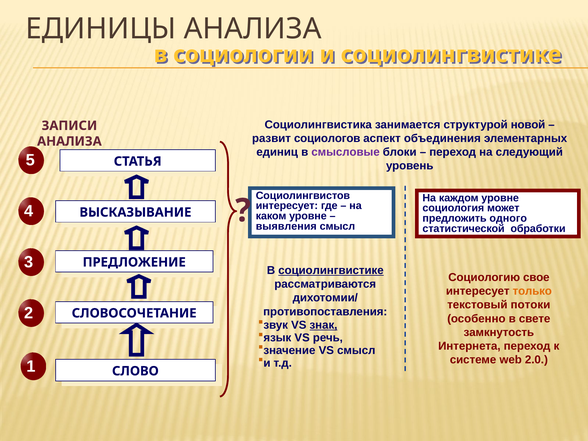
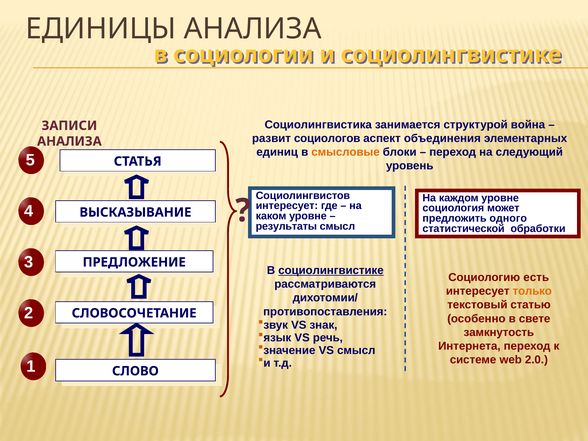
новой: новой -> война
смысловые colour: purple -> orange
выявления: выявления -> результаты
свое: свое -> есть
потоки: потоки -> статью
знак underline: present -> none
